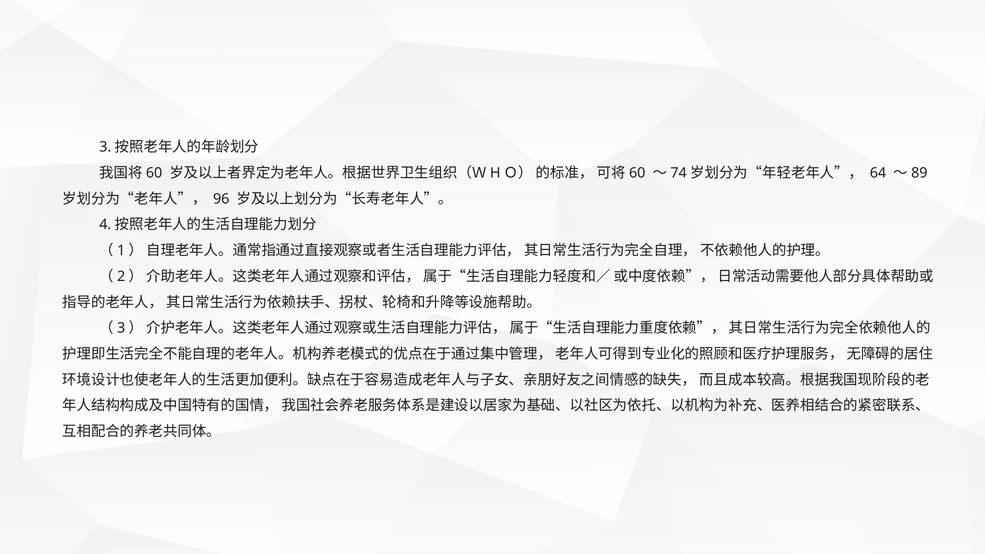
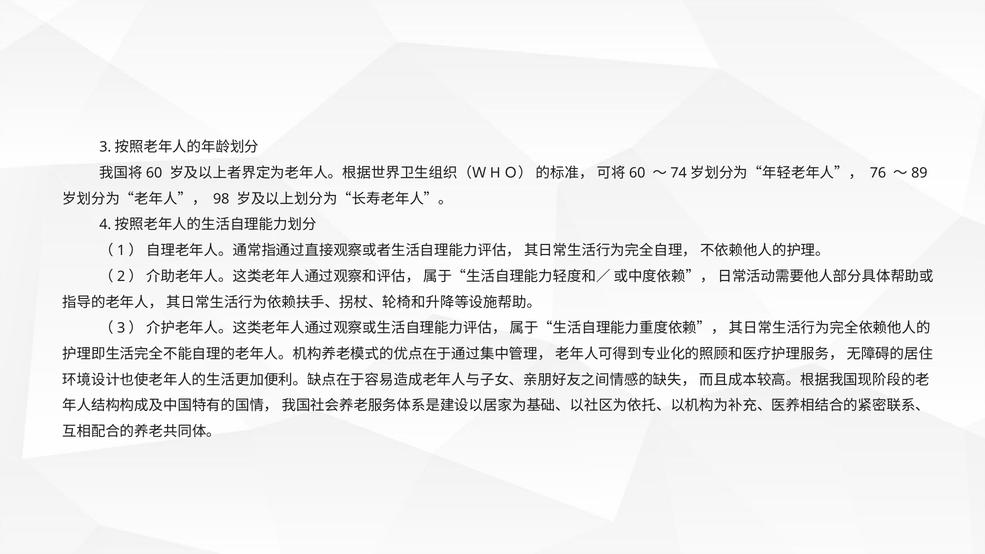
64: 64 -> 76
96: 96 -> 98
